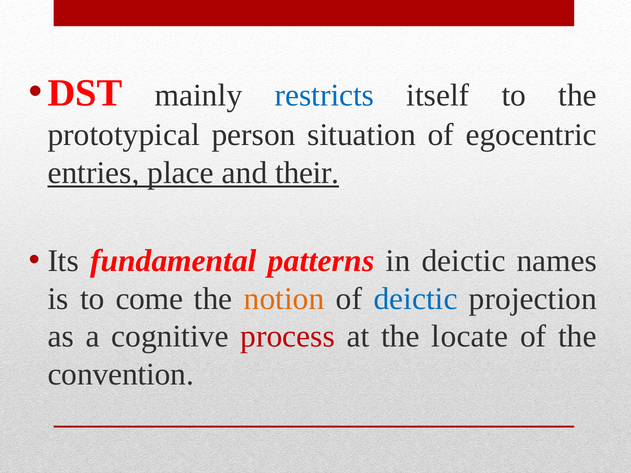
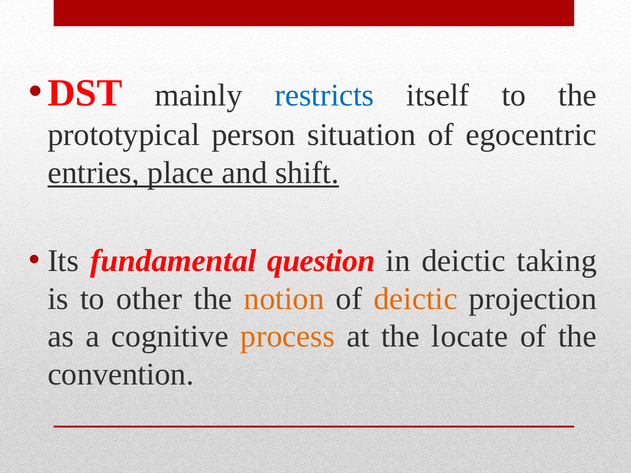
their: their -> shift
patterns: patterns -> question
names: names -> taking
come: come -> other
deictic at (416, 299) colour: blue -> orange
process colour: red -> orange
